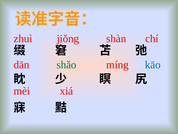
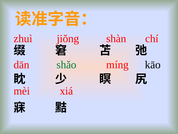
kāo colour: blue -> black
